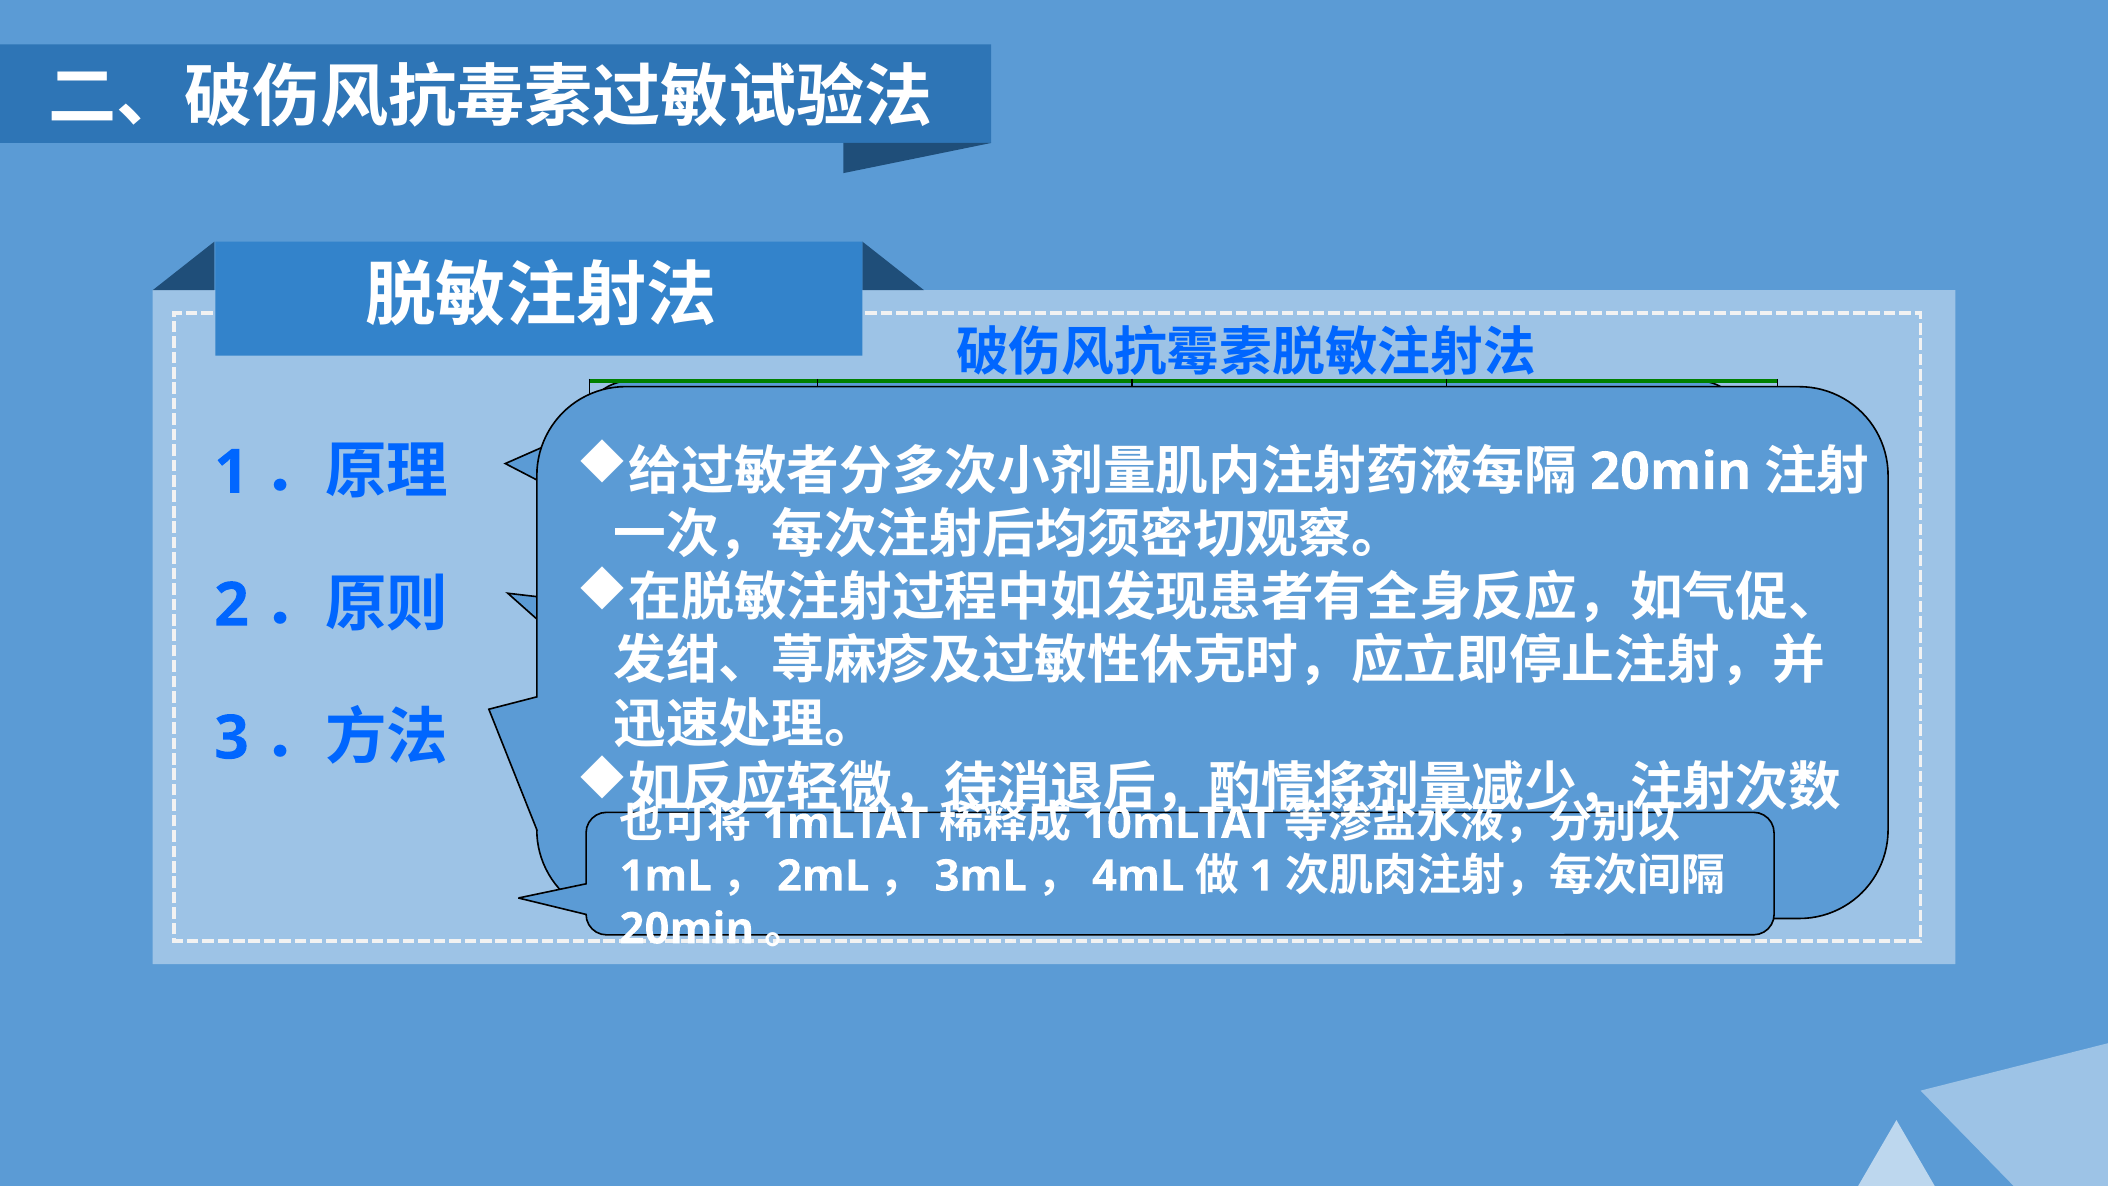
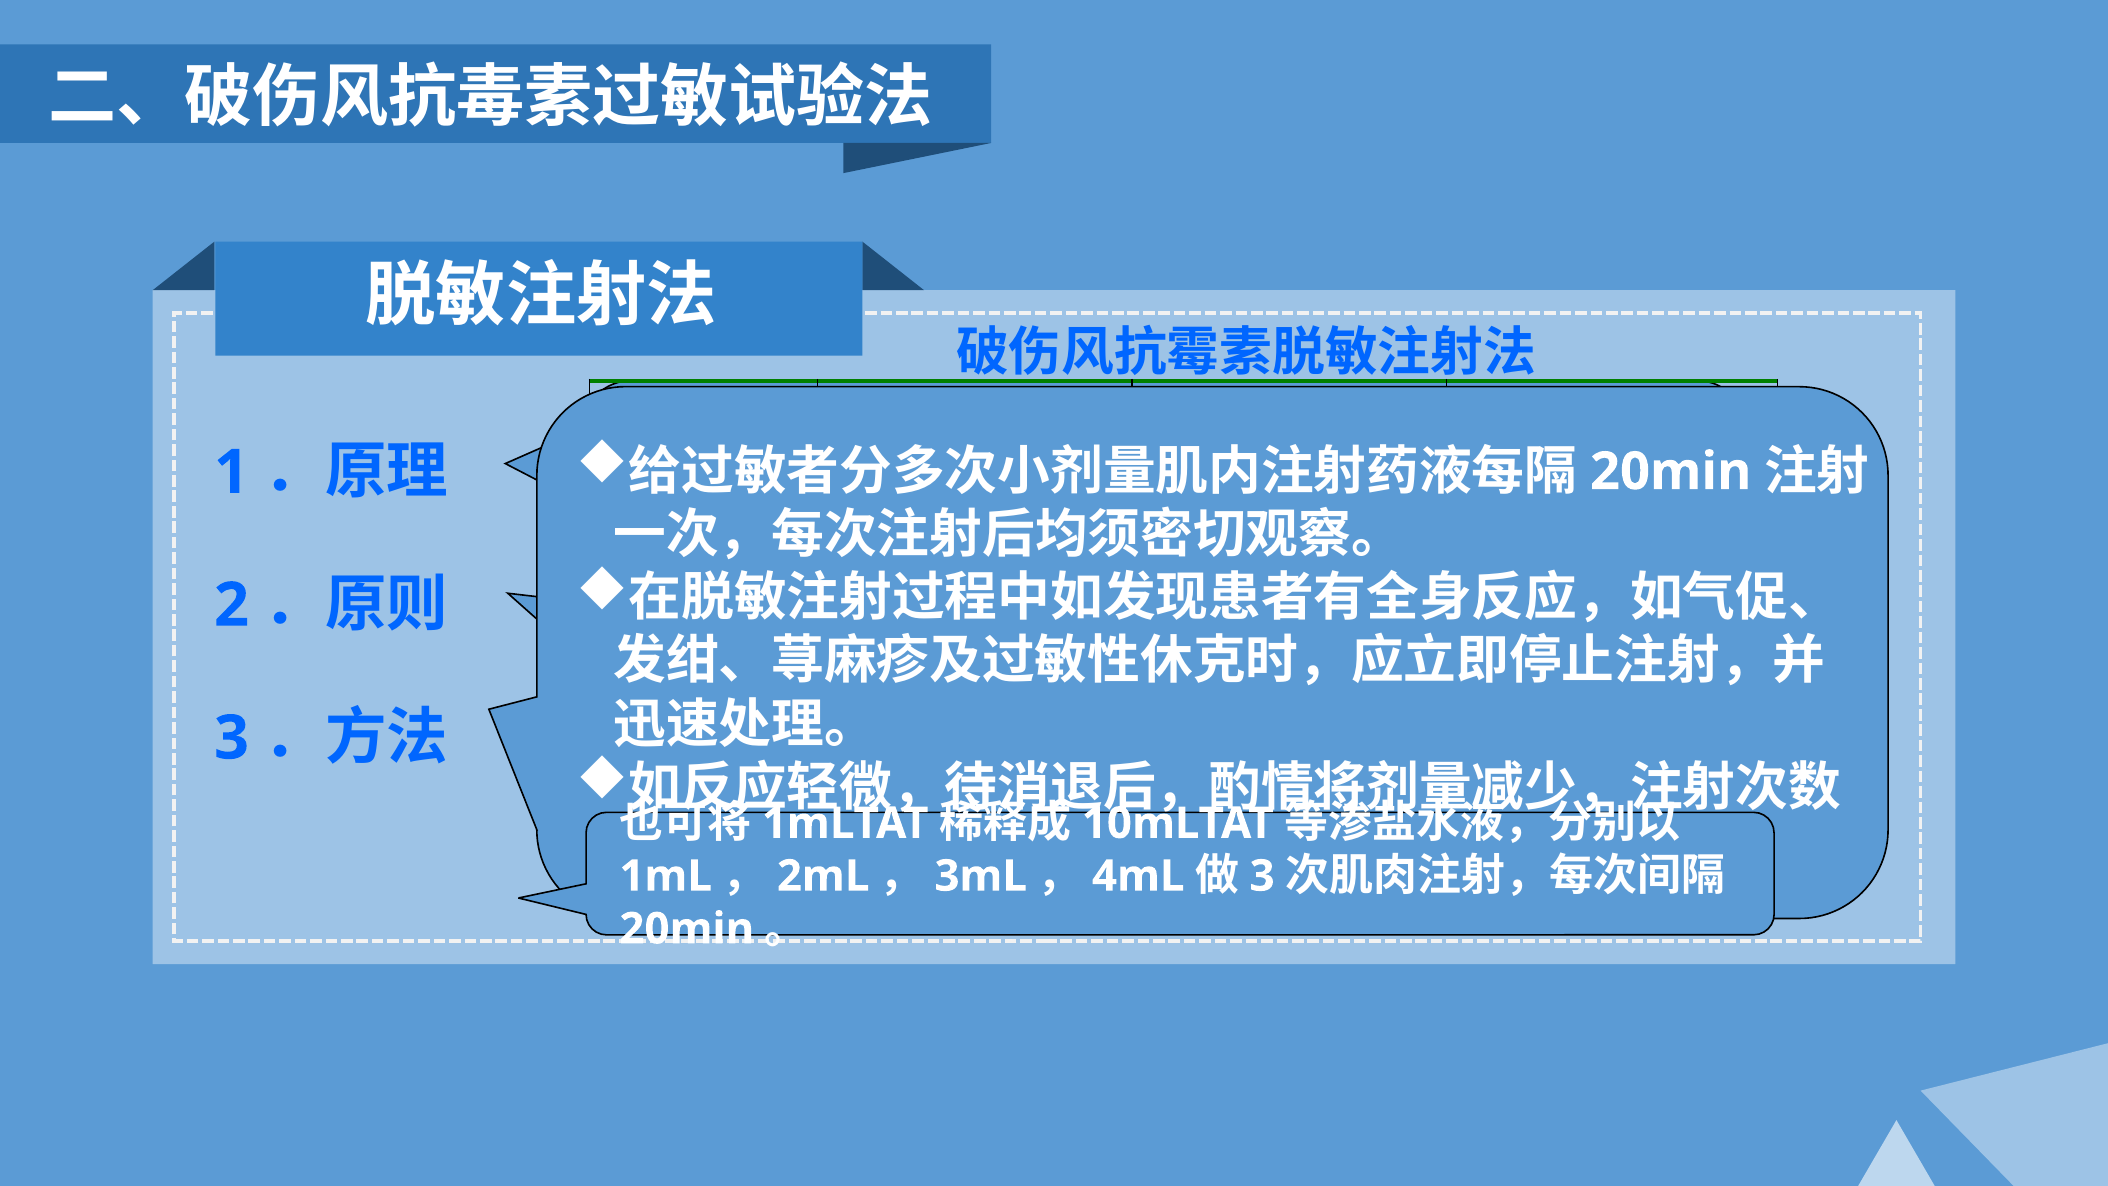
1 at (1262, 876): 1 -> 3
